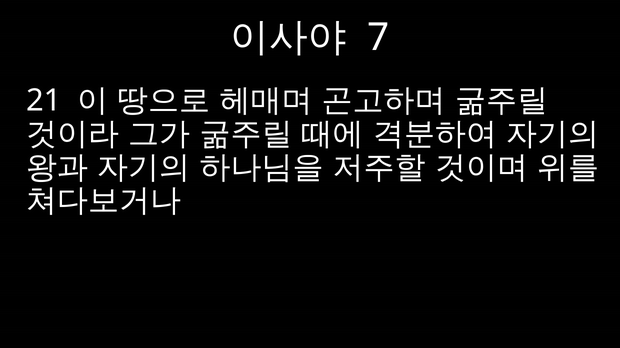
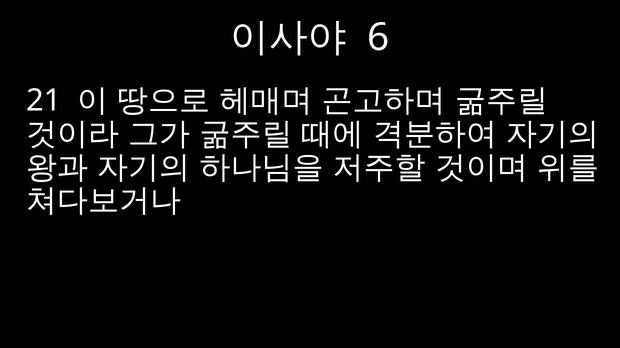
7: 7 -> 6
